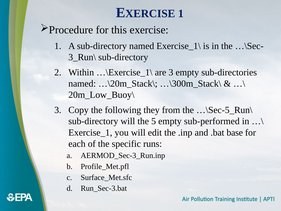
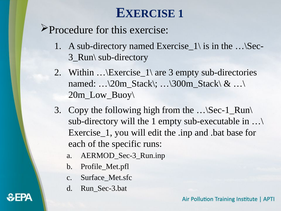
they: they -> high
…\Sec-5_Run\: …\Sec-5_Run\ -> …\Sec-1_Run\
the 5: 5 -> 1
sub-performed: sub-performed -> sub-executable
